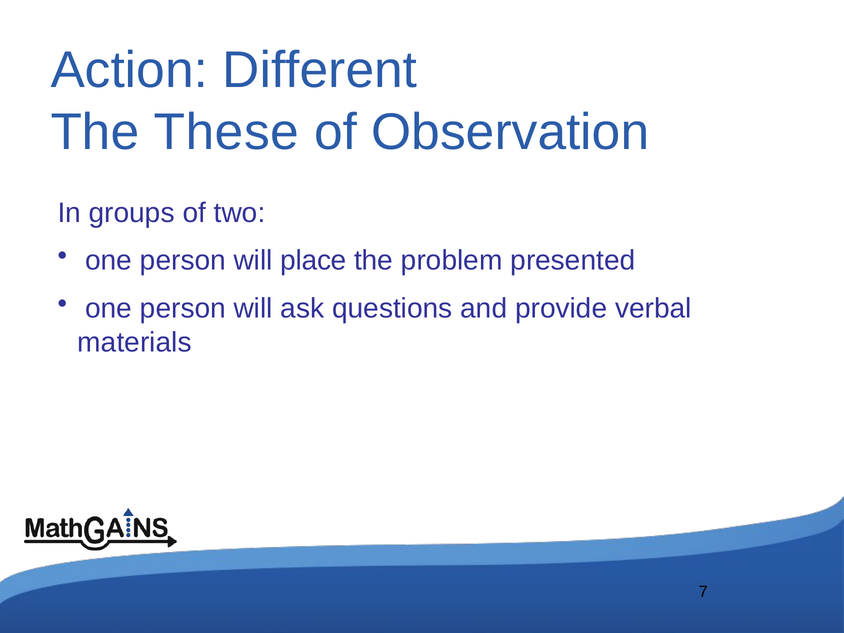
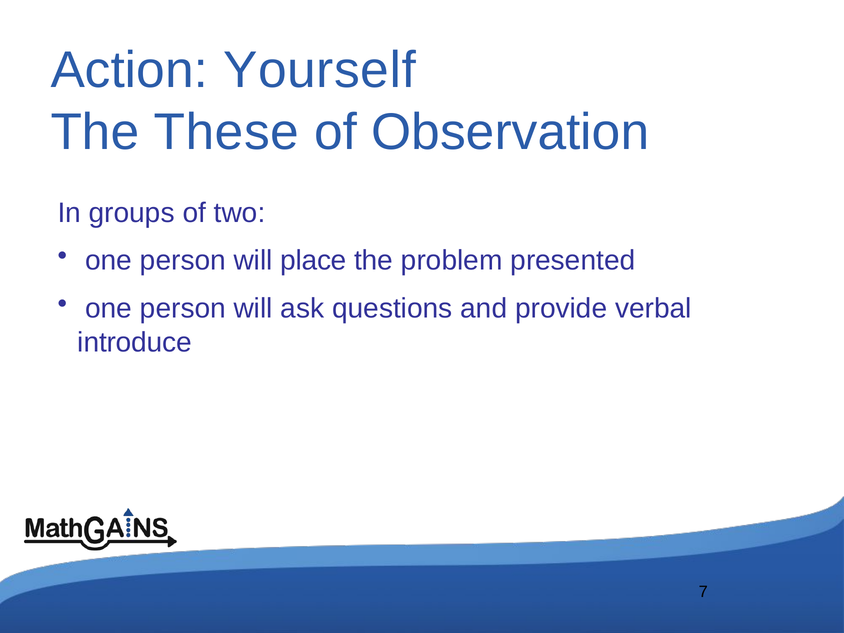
Different: Different -> Yourself
materials: materials -> introduce
